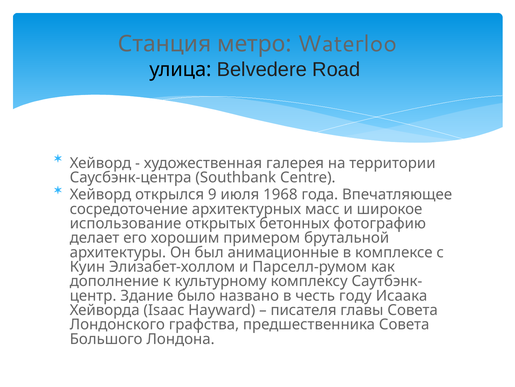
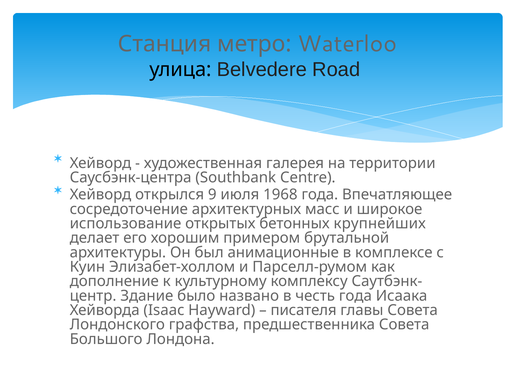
фотографию: фотографию -> крупнейших
честь году: году -> года
